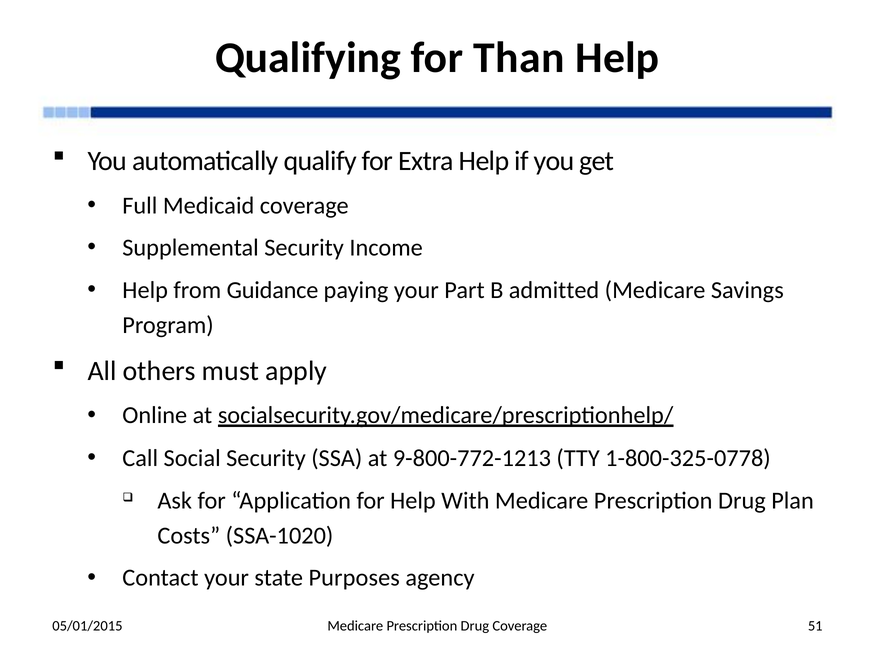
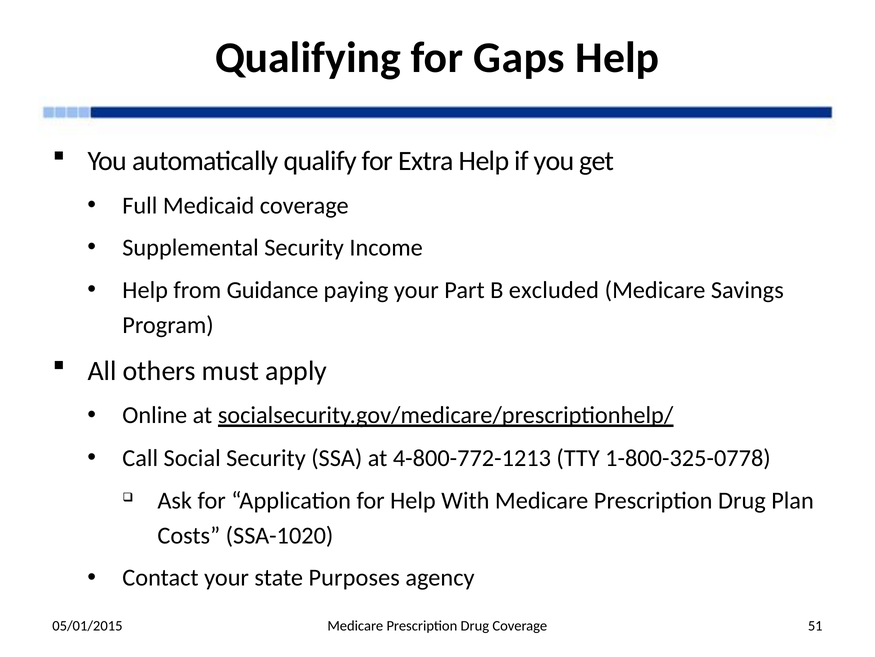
Than: Than -> Gaps
admitted: admitted -> excluded
9-800-772-1213: 9-800-772-1213 -> 4-800-772-1213
